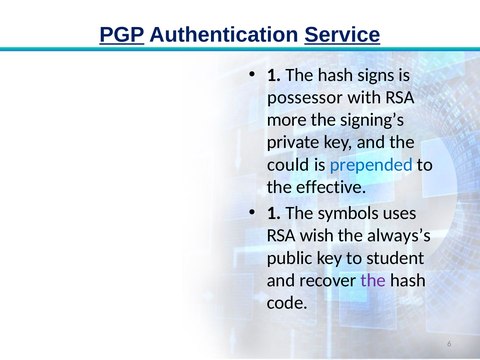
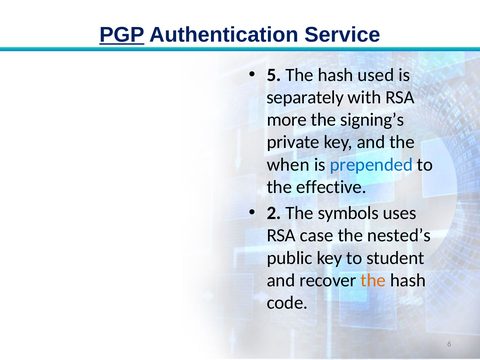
Service underline: present -> none
1 at (274, 75): 1 -> 5
signs: signs -> used
possessor: possessor -> separately
could: could -> when
1 at (274, 213): 1 -> 2
wish: wish -> case
always’s: always’s -> nested’s
the at (373, 280) colour: purple -> orange
